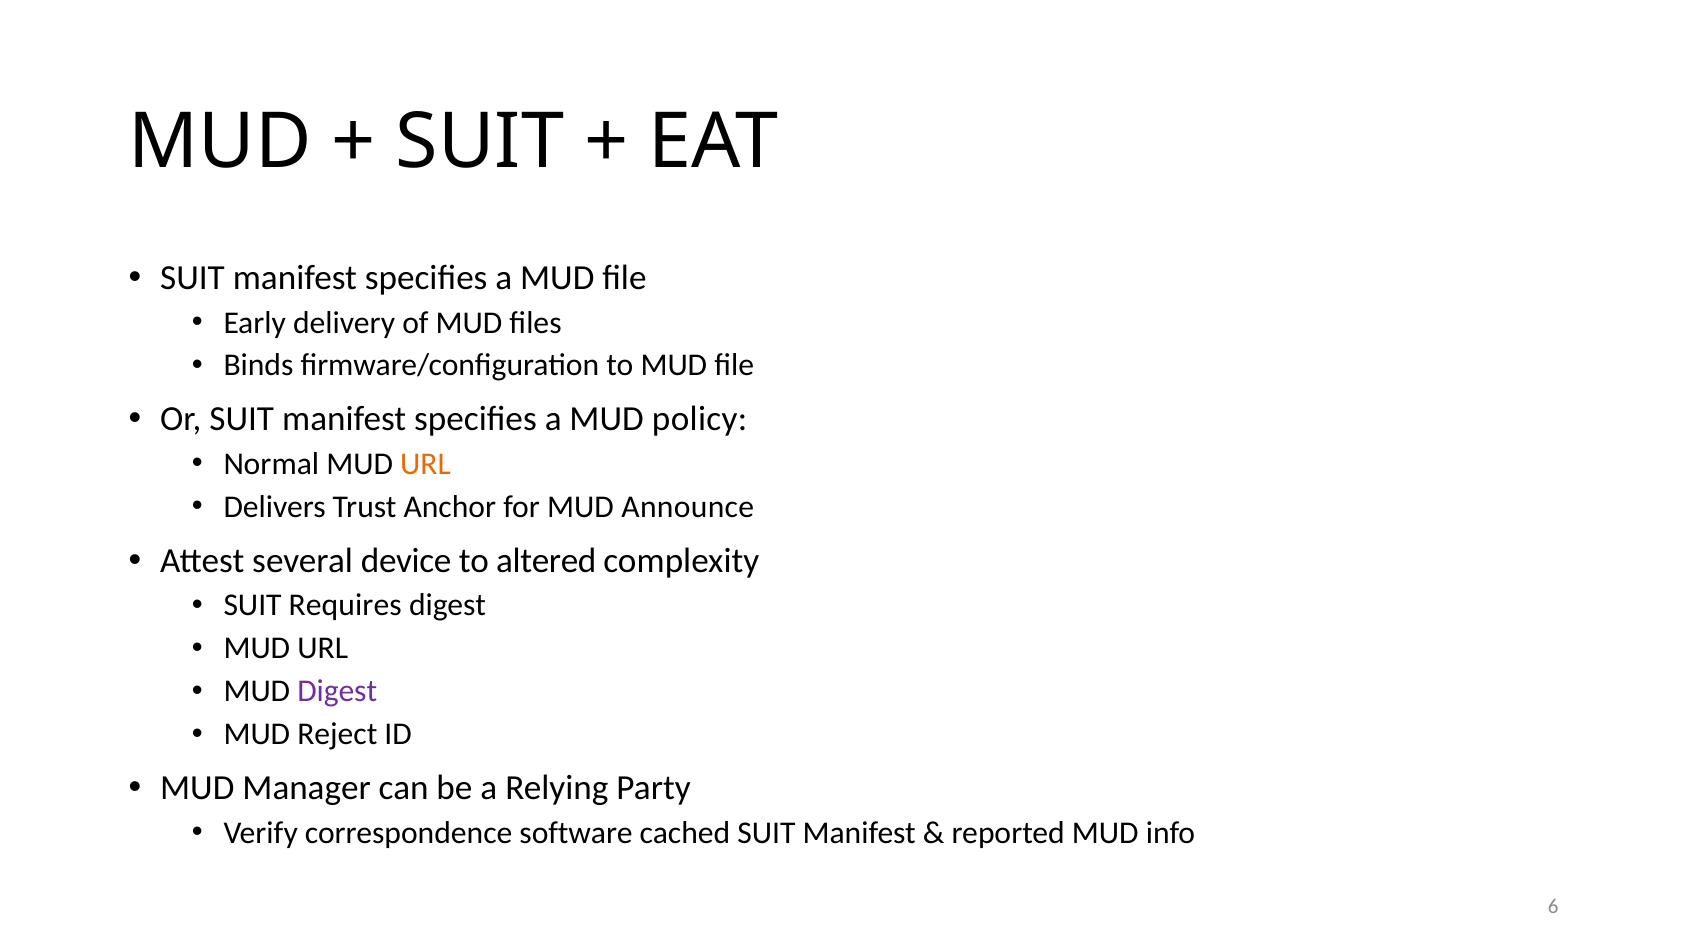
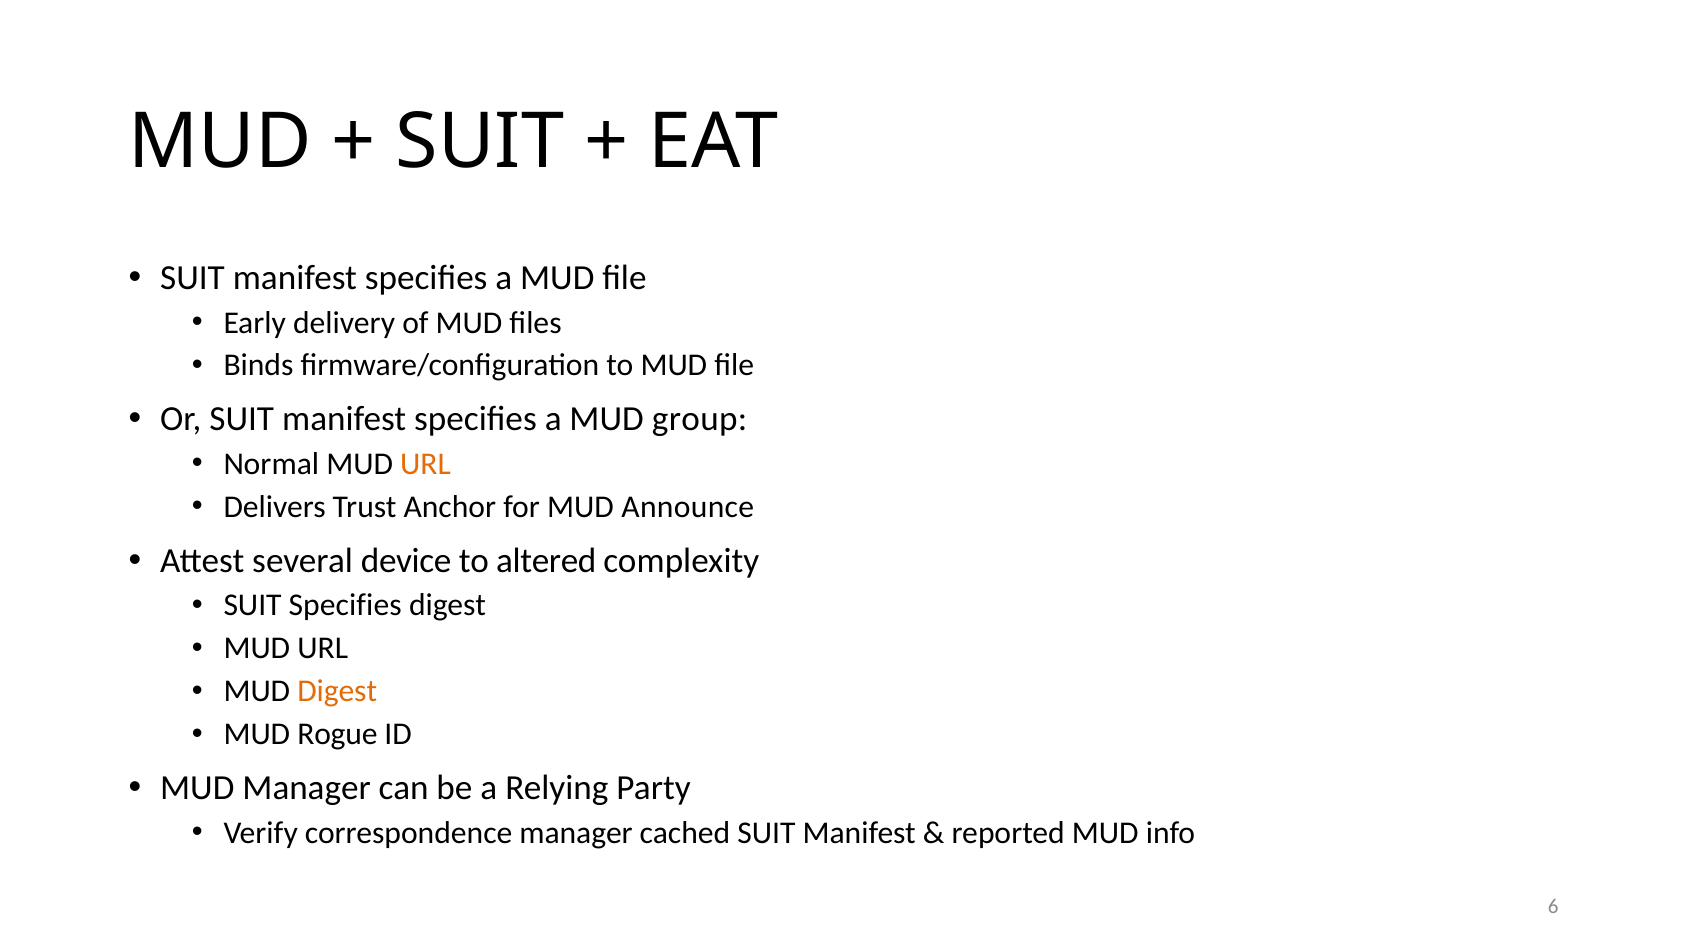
policy: policy -> group
SUIT Requires: Requires -> Specifies
Digest at (337, 691) colour: purple -> orange
Reject: Reject -> Rogue
correspondence software: software -> manager
